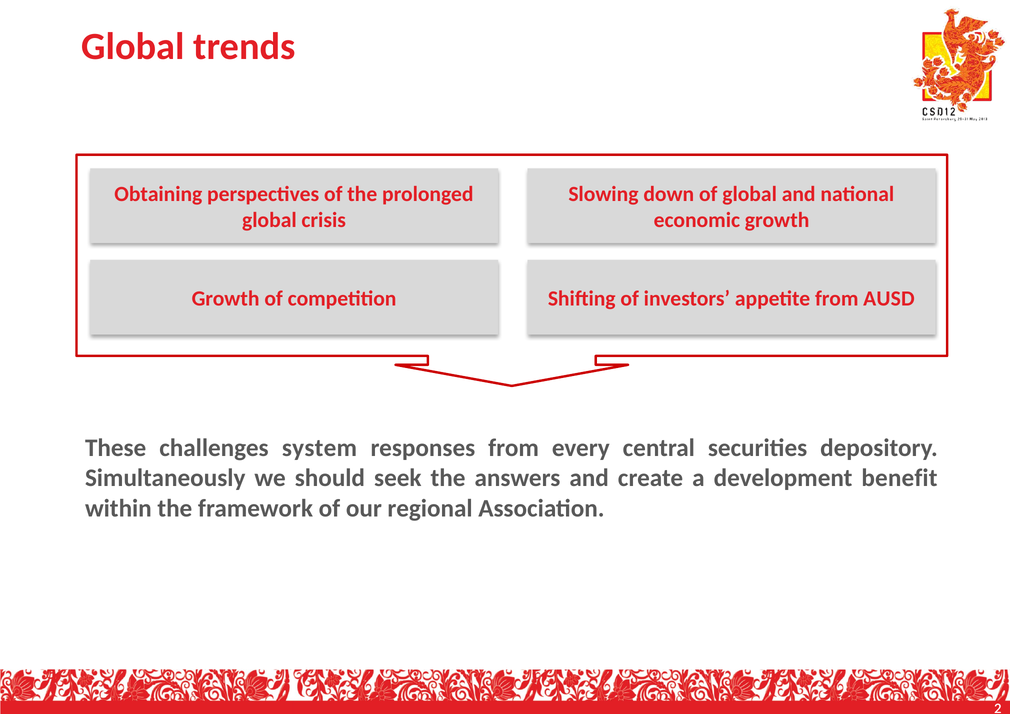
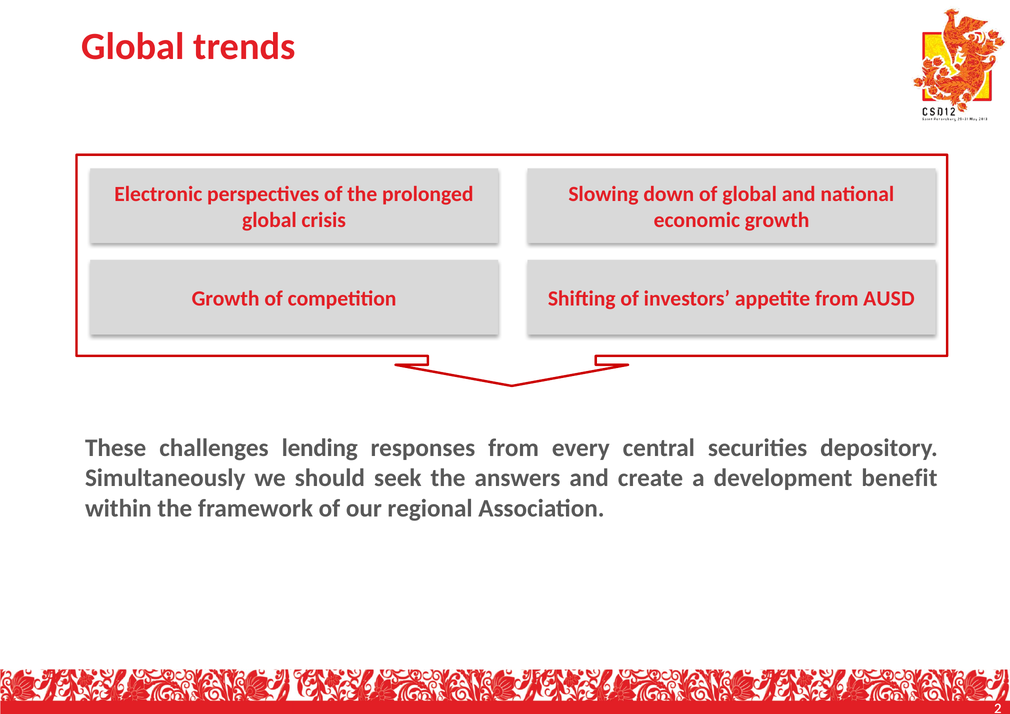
Obtaining: Obtaining -> Electronic
system: system -> lending
